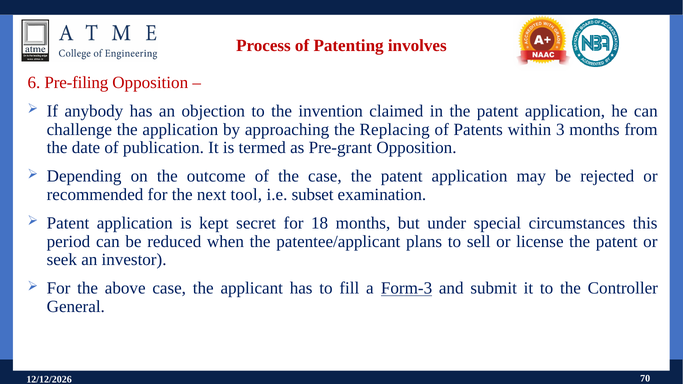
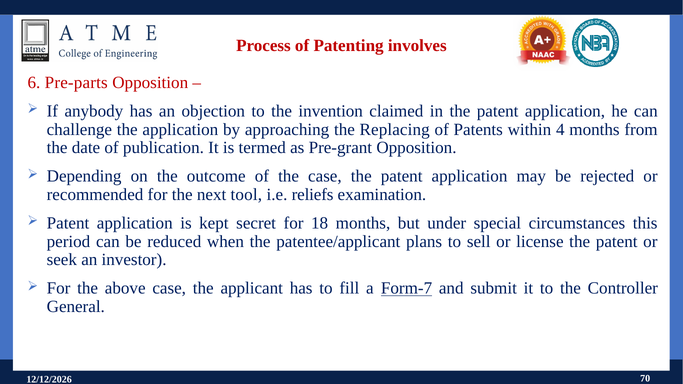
Pre-filing: Pre-filing -> Pre-parts
3: 3 -> 4
subset: subset -> reliefs
Form-3: Form-3 -> Form-7
